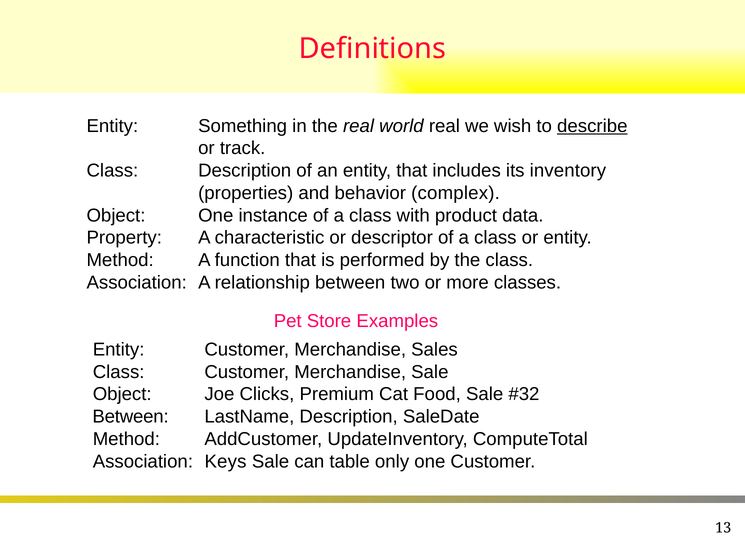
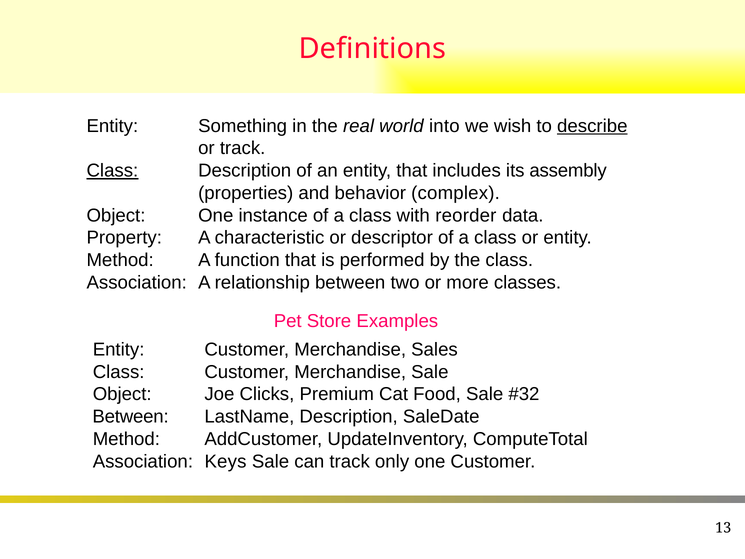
world real: real -> into
Class at (112, 171) underline: none -> present
inventory: inventory -> assembly
product: product -> reorder
can table: table -> track
